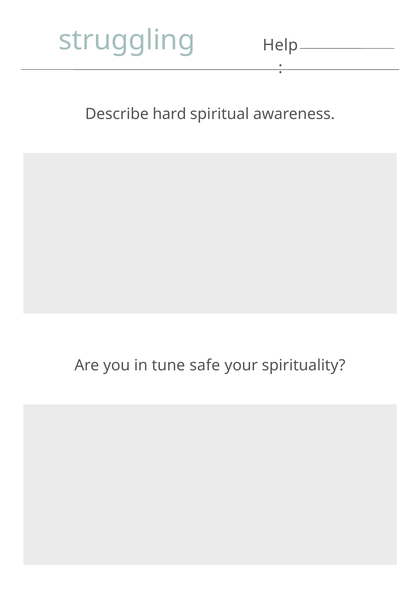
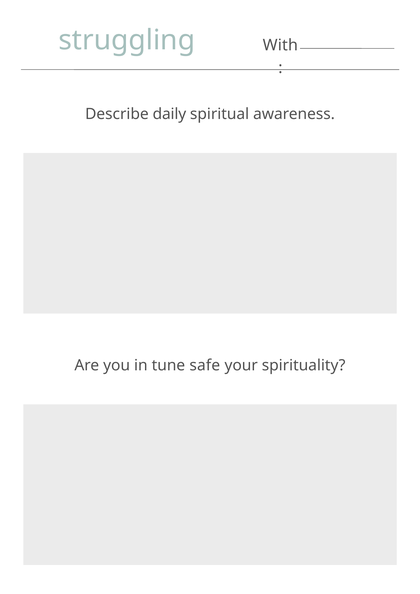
Help: Help -> With
hard: hard -> daily
